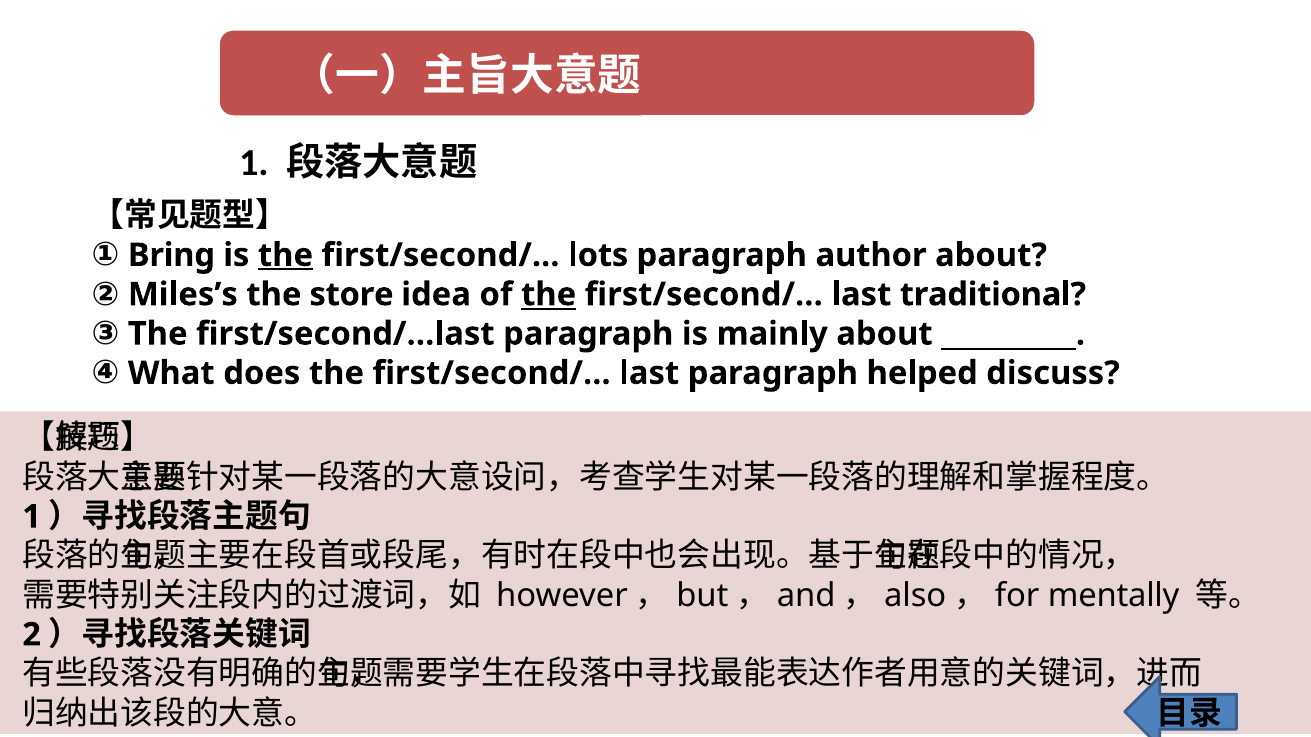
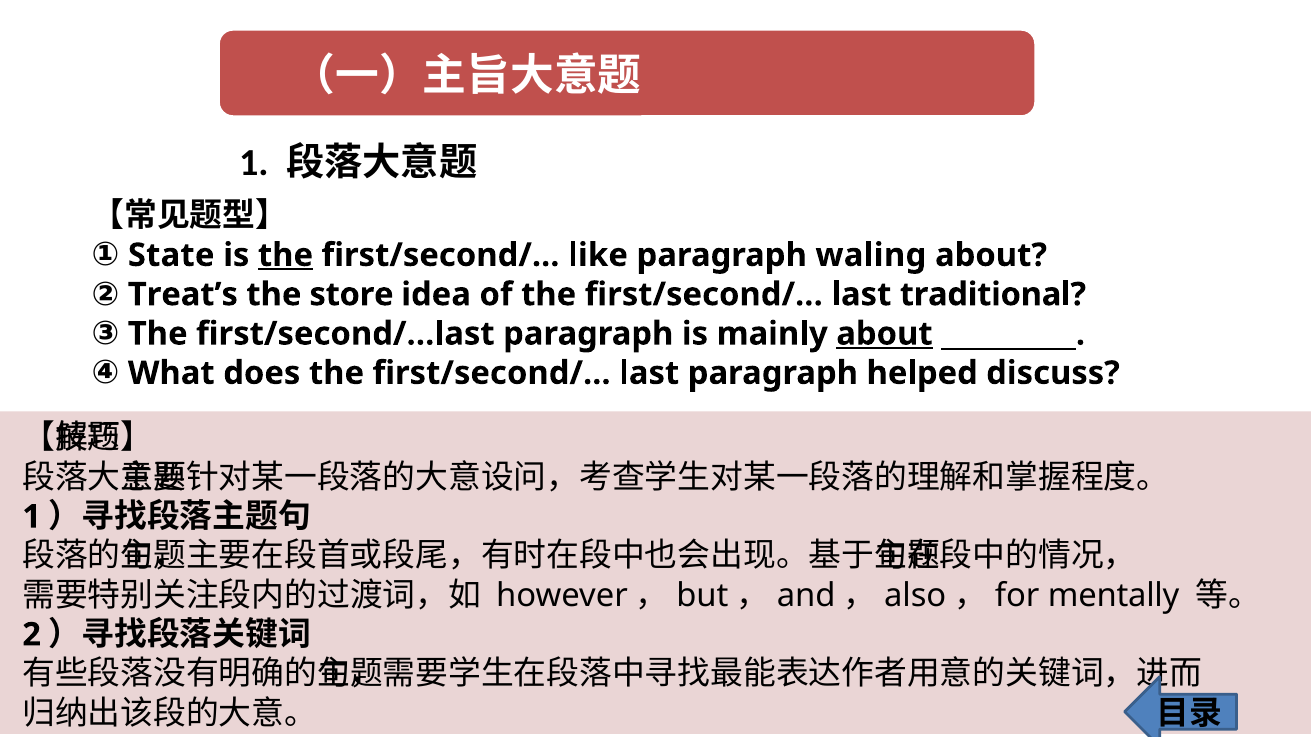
Bring: Bring -> State
lots: lots -> like
author: author -> waling
Miles’s: Miles’s -> Treat’s
the at (549, 295) underline: present -> none
about at (884, 334) underline: none -> present
